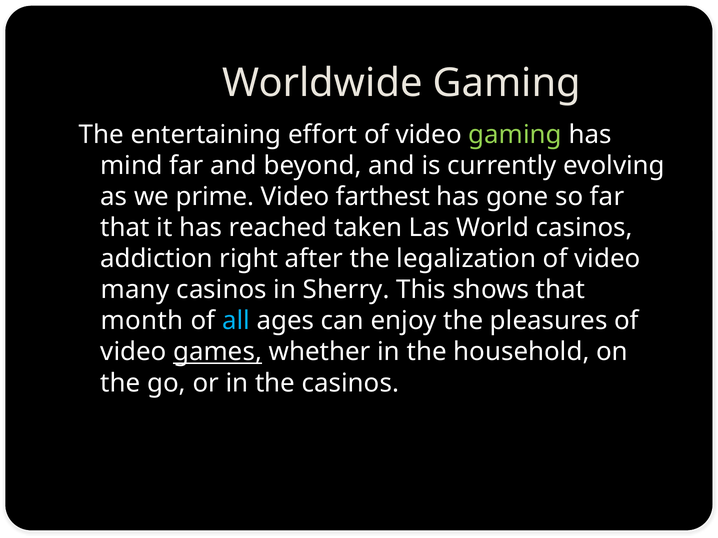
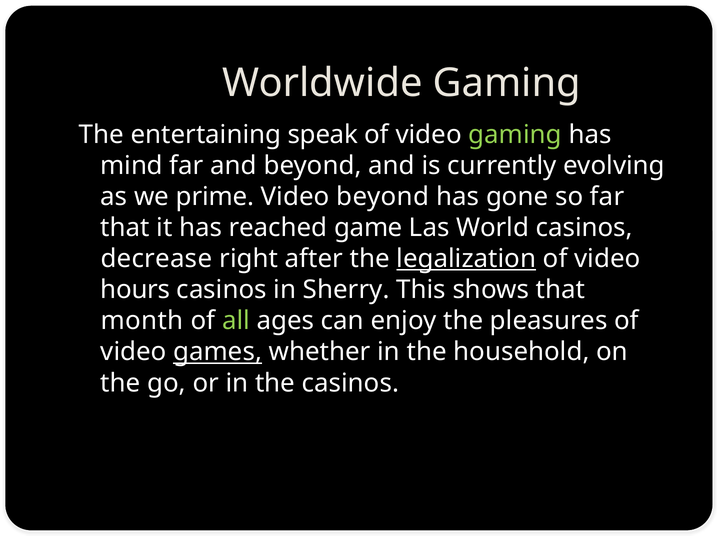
effort: effort -> speak
Video farthest: farthest -> beyond
taken: taken -> game
addiction: addiction -> decrease
legalization underline: none -> present
many: many -> hours
all colour: light blue -> light green
